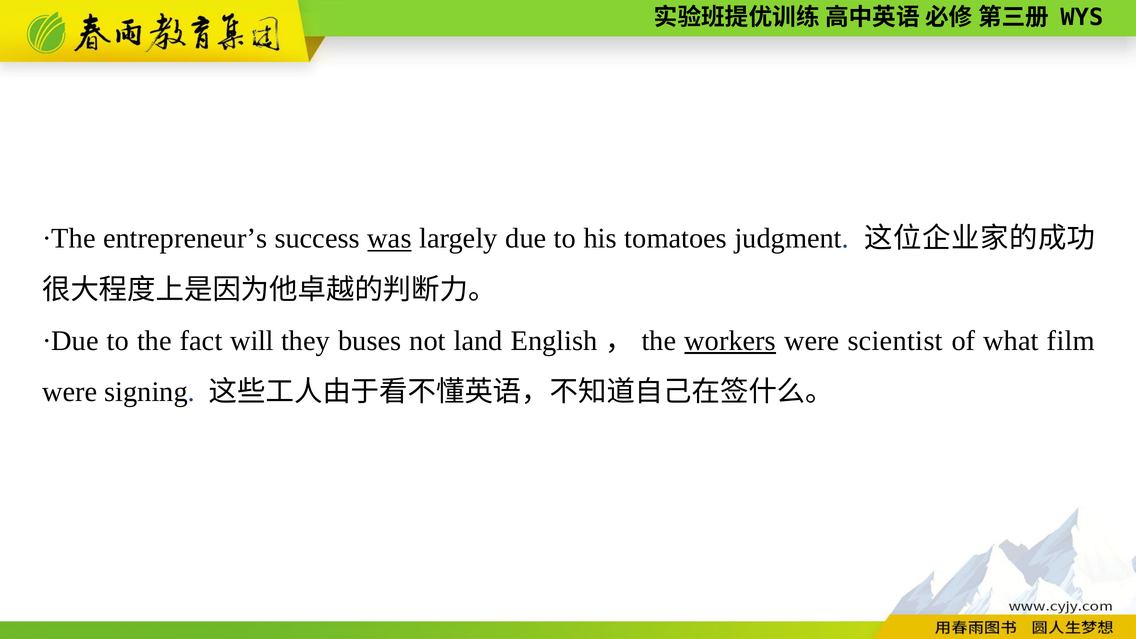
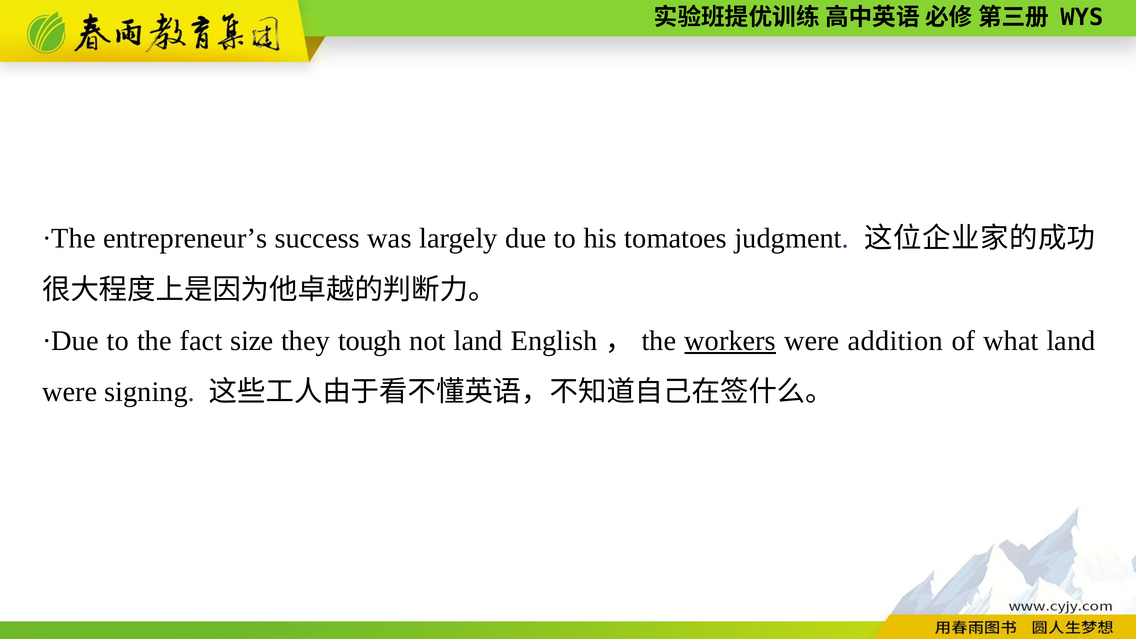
was underline: present -> none
will: will -> size
buses: buses -> tough
scientist: scientist -> addition
what film: film -> land
